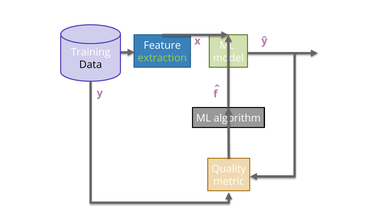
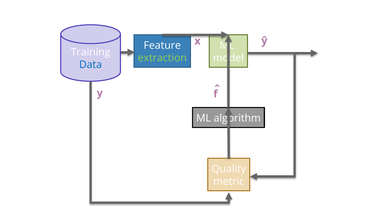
Data colour: black -> blue
